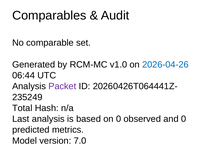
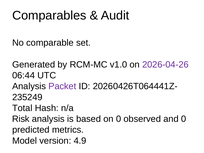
2026-04-26 colour: blue -> purple
Last: Last -> Risk
7.0: 7.0 -> 4.9
